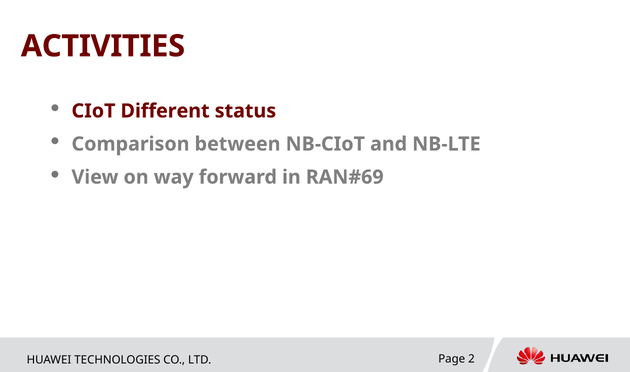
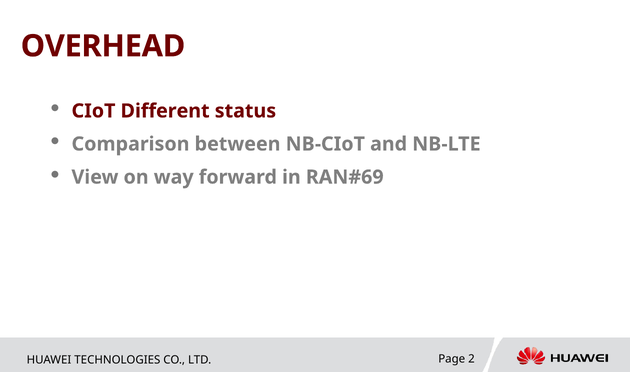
ACTIVITIES: ACTIVITIES -> OVERHEAD
